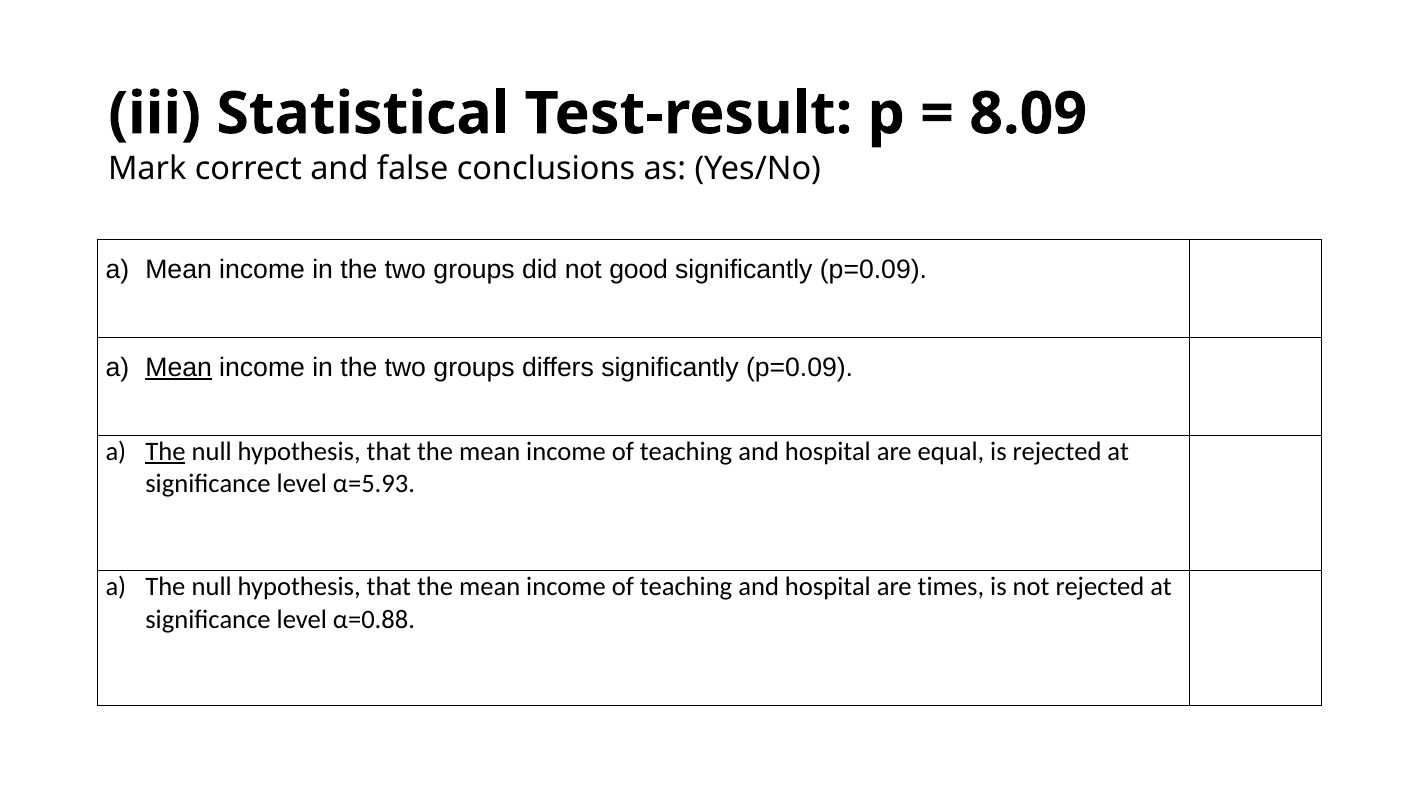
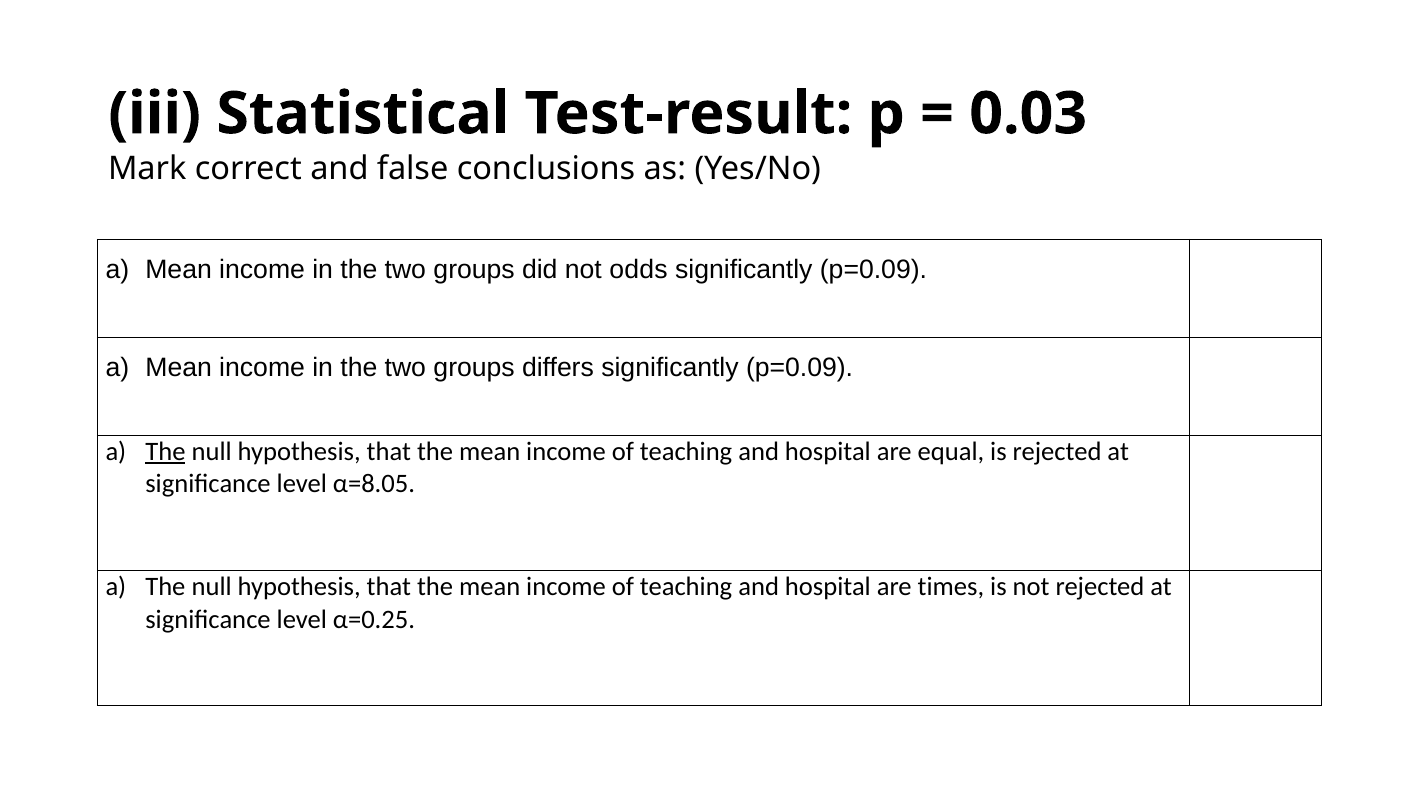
8.09: 8.09 -> 0.03
good: good -> odds
Mean at (179, 368) underline: present -> none
α=5.93: α=5.93 -> α=8.05
α=0.88: α=0.88 -> α=0.25
